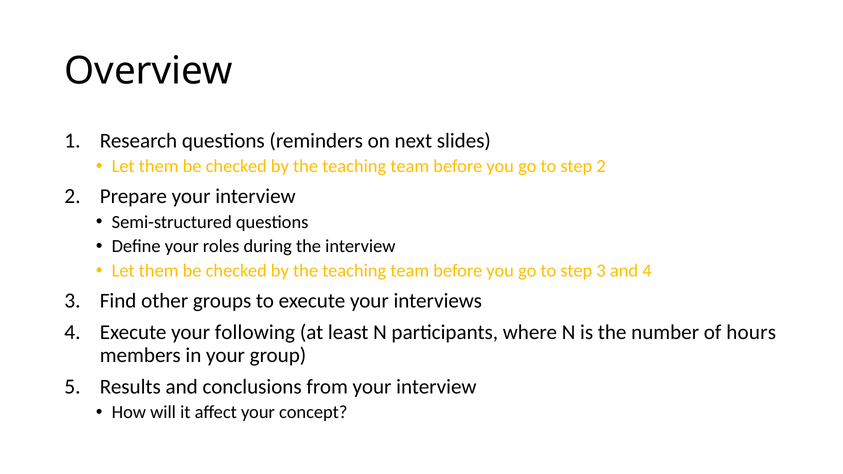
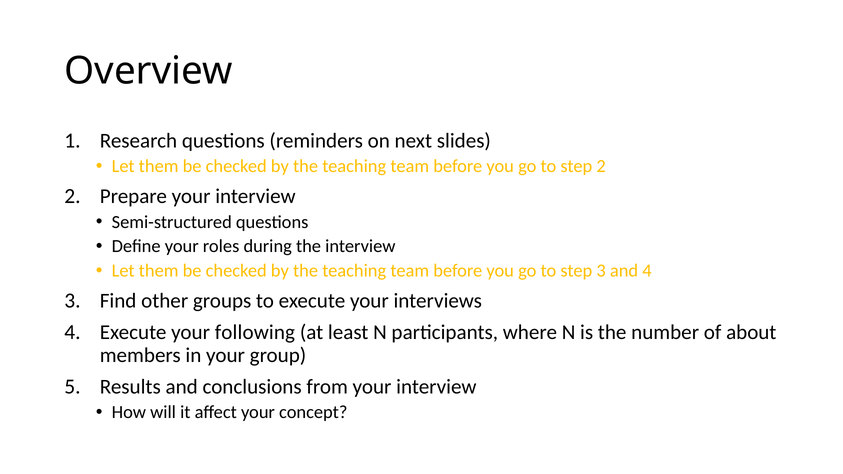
hours: hours -> about
